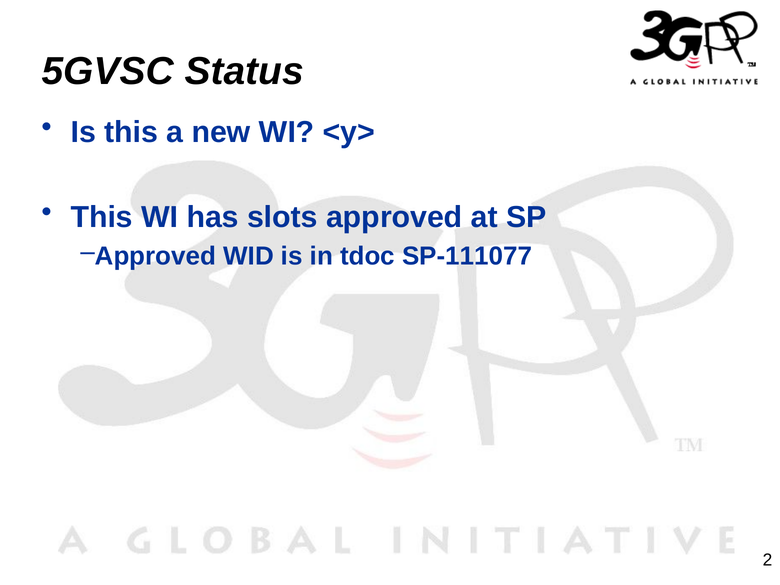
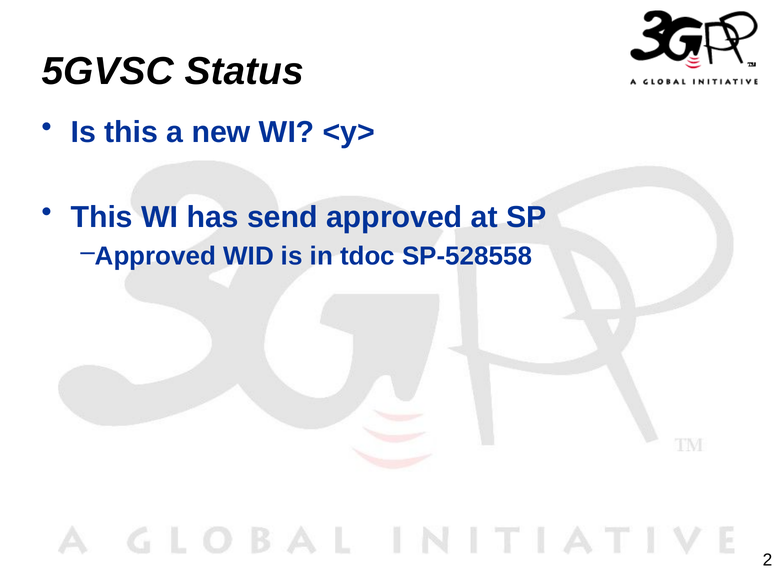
slots: slots -> send
SP-111077: SP-111077 -> SP-528558
